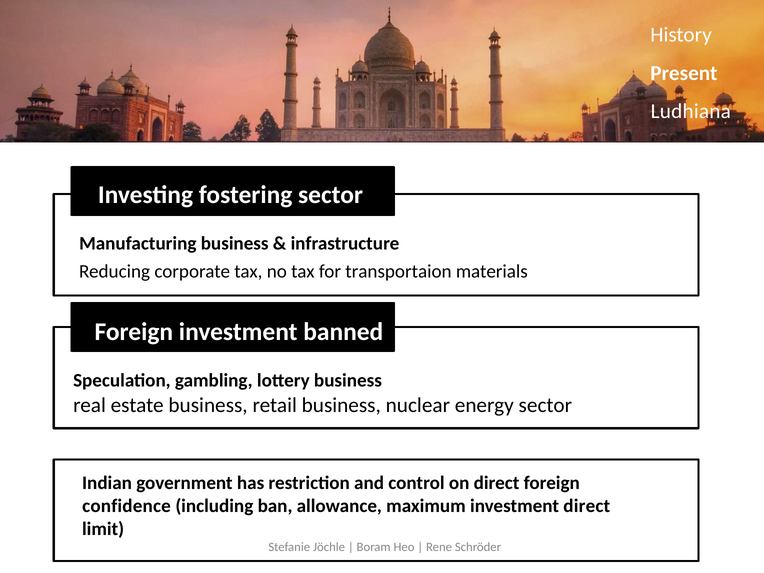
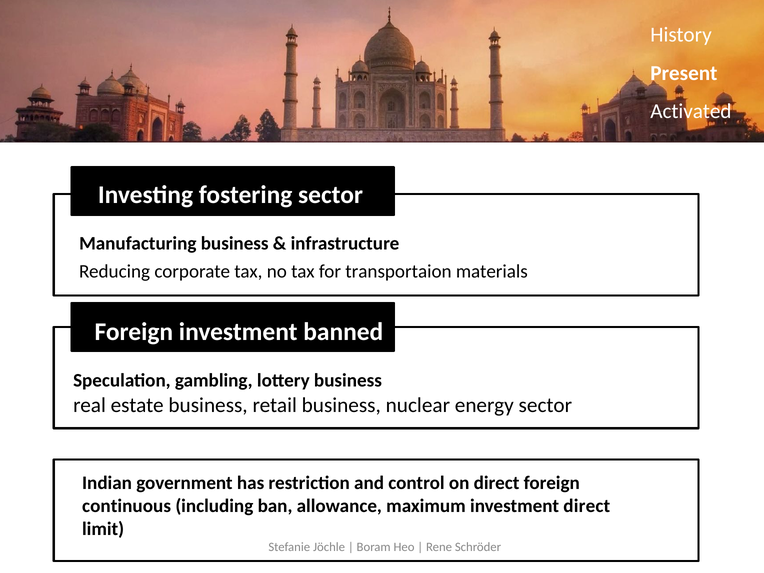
Ludhiana: Ludhiana -> Activated
confidence: confidence -> continuous
